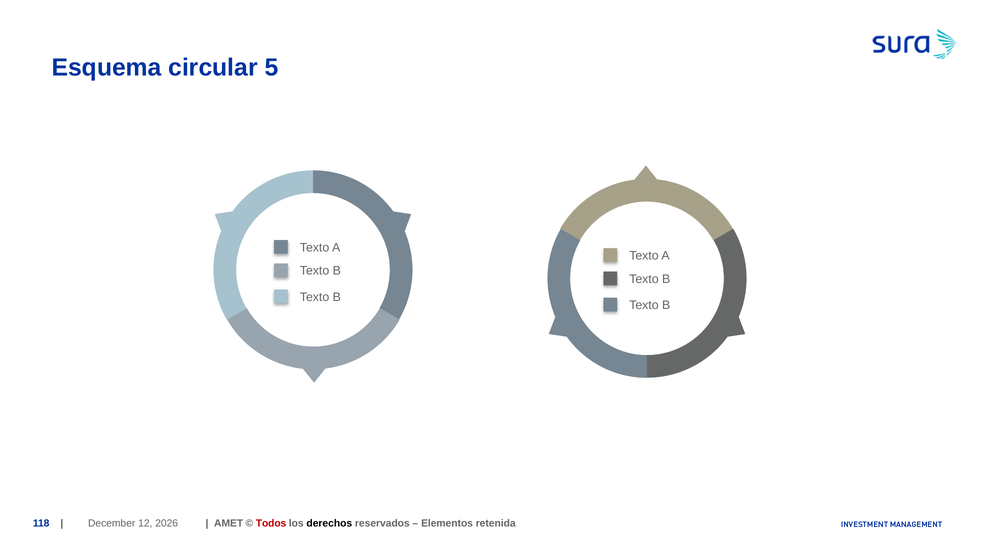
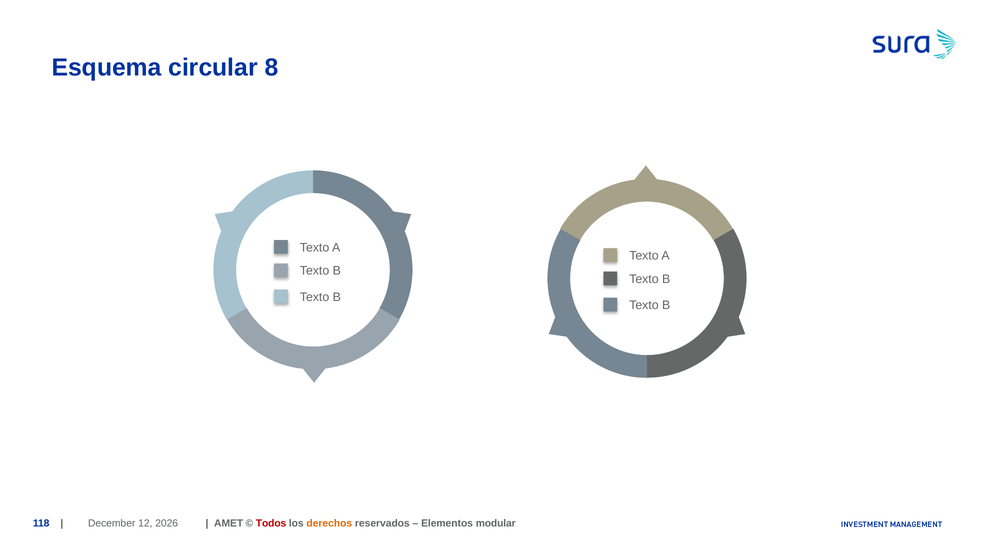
5: 5 -> 8
derechos colour: black -> orange
retenida: retenida -> modular
